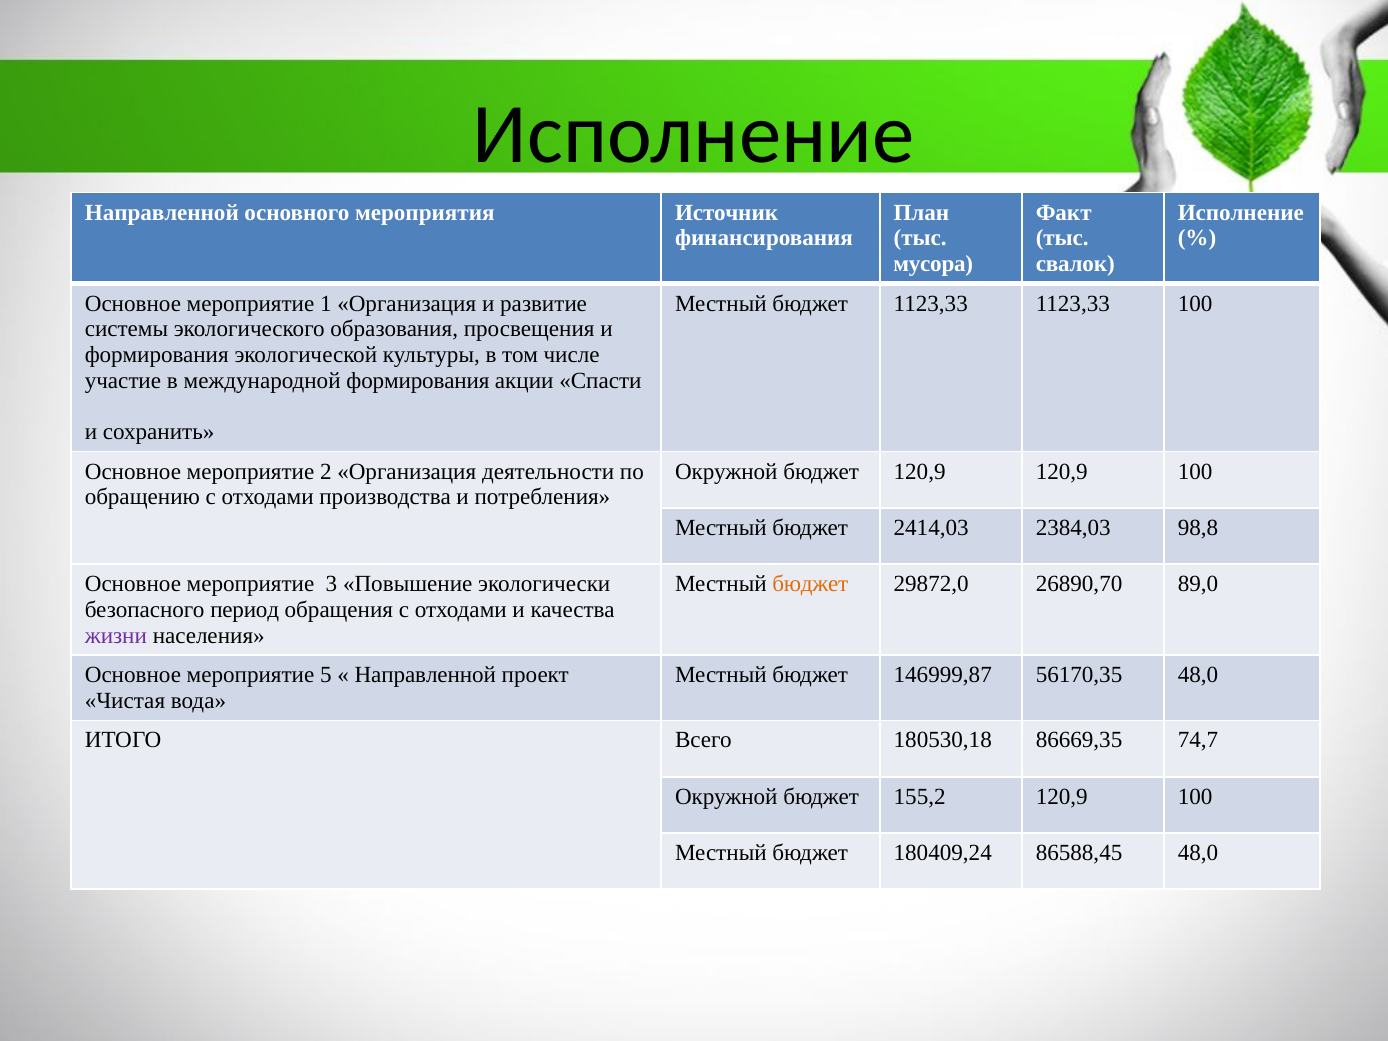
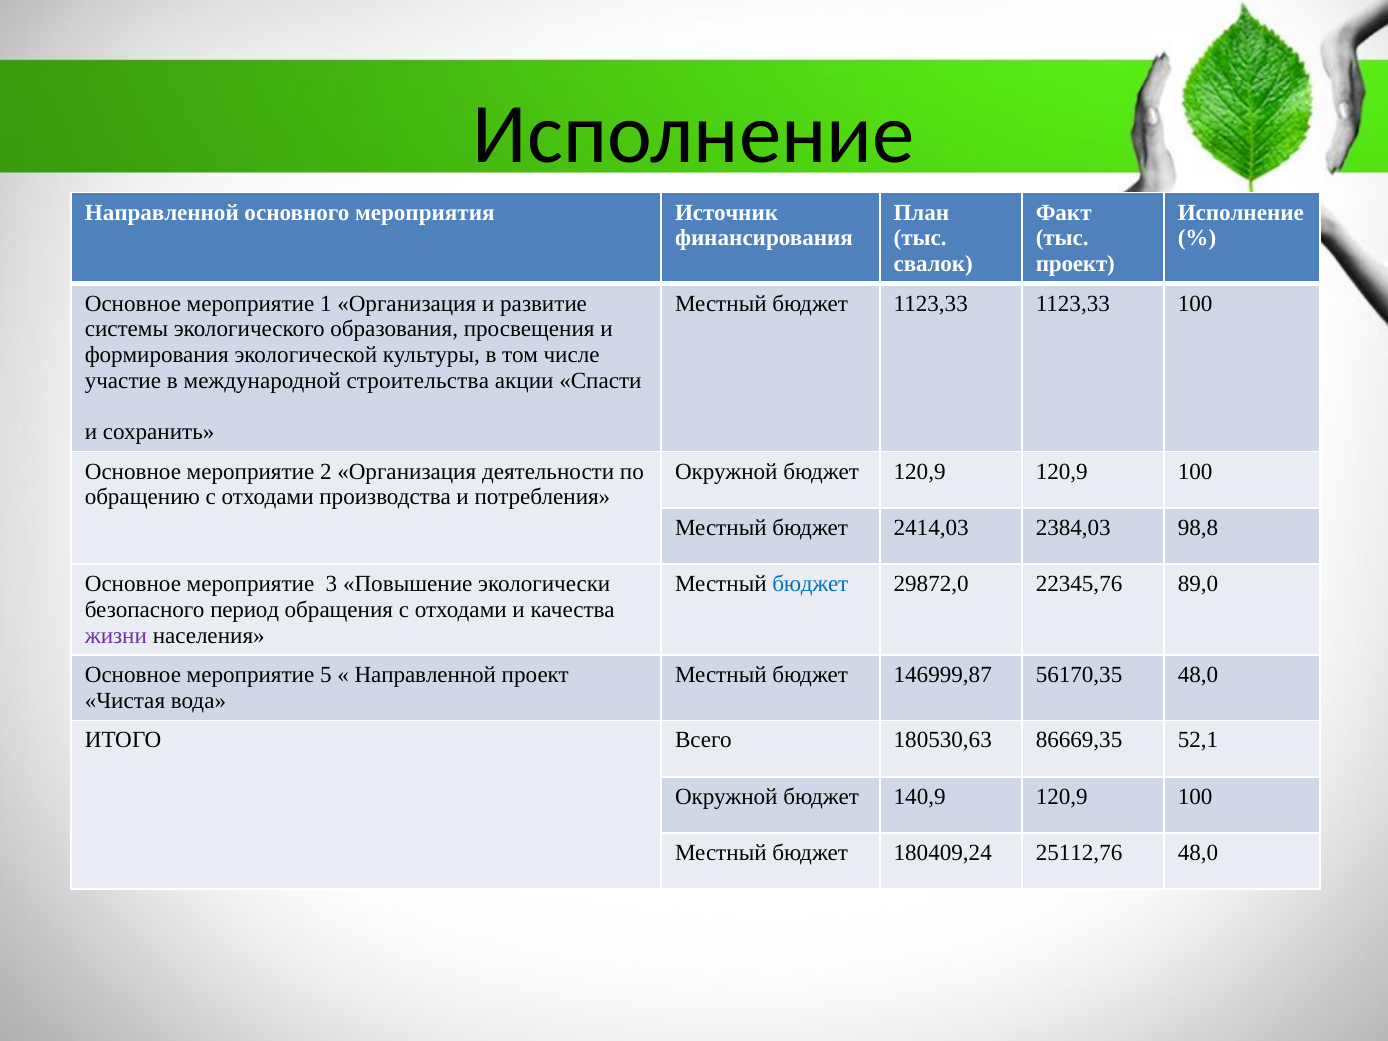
мусора: мусора -> свалок
свалок at (1075, 264): свалок -> проект
международной формирования: формирования -> строительства
бюджет at (810, 584) colour: orange -> blue
26890,70: 26890,70 -> 22345,76
180530,18: 180530,18 -> 180530,63
74,7: 74,7 -> 52,1
155,2: 155,2 -> 140,9
86588,45: 86588,45 -> 25112,76
